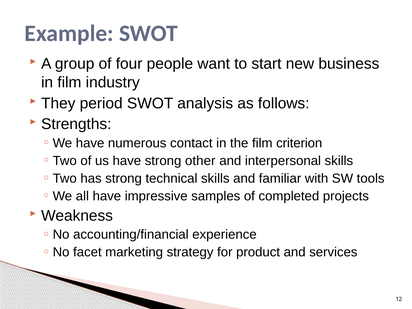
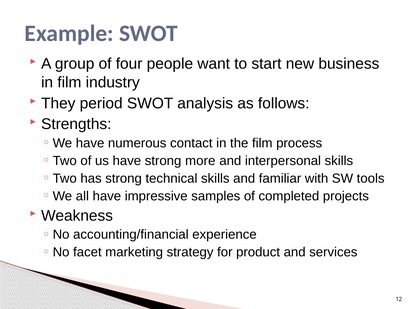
criterion: criterion -> process
other: other -> more
